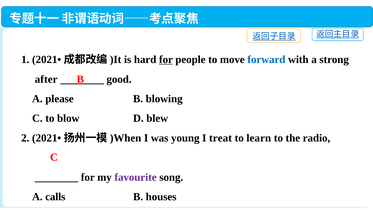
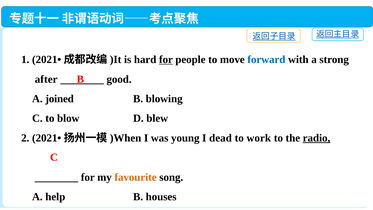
please: please -> joined
treat: treat -> dead
learn: learn -> work
radio underline: none -> present
favourite colour: purple -> orange
calls: calls -> help
